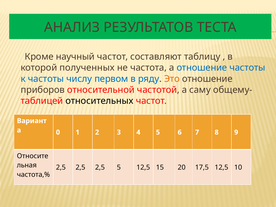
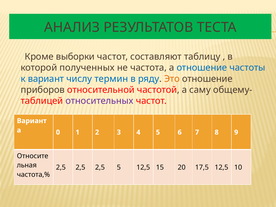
научный: научный -> выборки
к частоты: частоты -> вариант
первом: первом -> термин
относительных colour: black -> purple
